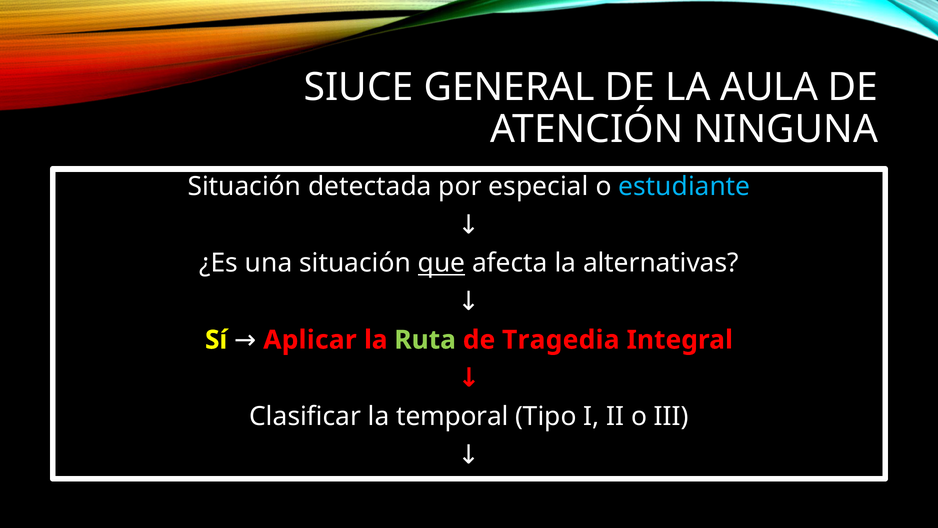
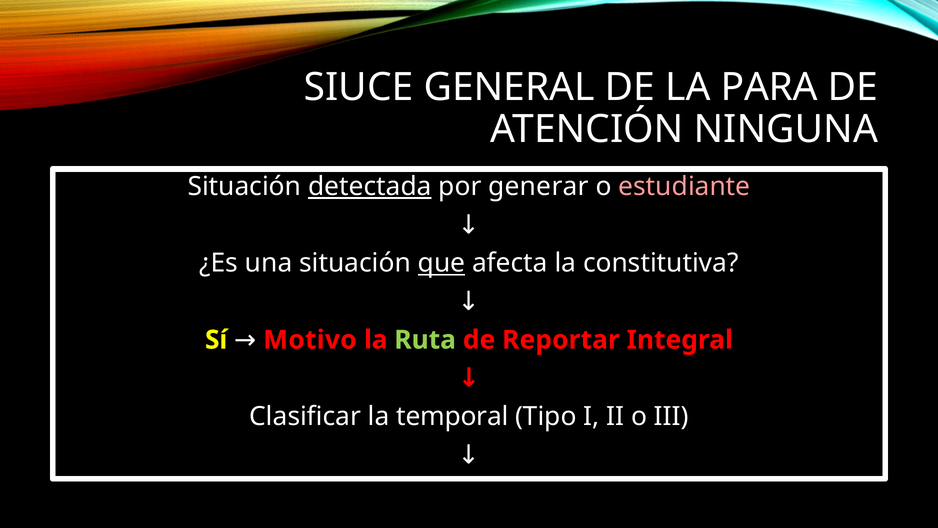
AULA: AULA -> PARA
detectada underline: none -> present
especial: especial -> generar
estudiante colour: light blue -> pink
alternativas: alternativas -> constitutiva
Aplicar: Aplicar -> Motivo
Tragedia: Tragedia -> Reportar
